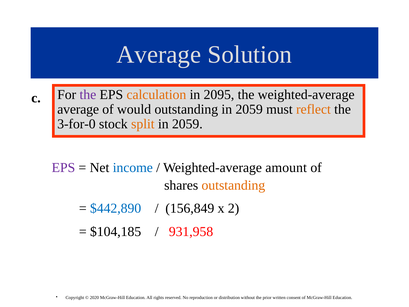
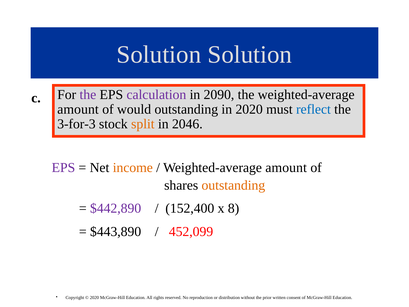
Average at (159, 55): Average -> Solution
calculation colour: orange -> purple
2095: 2095 -> 2090
average at (78, 109): average -> amount
outstanding in 2059: 2059 -> 2020
reflect colour: orange -> blue
3-for-0: 3-for-0 -> 3-for-3
2059 at (187, 124): 2059 -> 2046
income colour: blue -> orange
$442,890 colour: blue -> purple
156,849: 156,849 -> 152,400
2: 2 -> 8
$104,185: $104,185 -> $443,890
931,958: 931,958 -> 452,099
